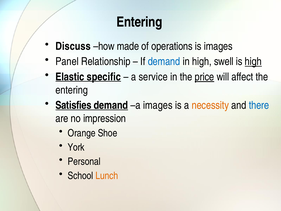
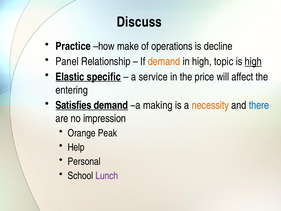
Entering at (139, 22): Entering -> Discuss
Discuss: Discuss -> Practice
made: made -> make
is images: images -> decline
demand at (164, 62) colour: blue -> orange
swell: swell -> topic
price underline: present -> none
a images: images -> making
Shoe: Shoe -> Peak
York: York -> Help
Lunch colour: orange -> purple
